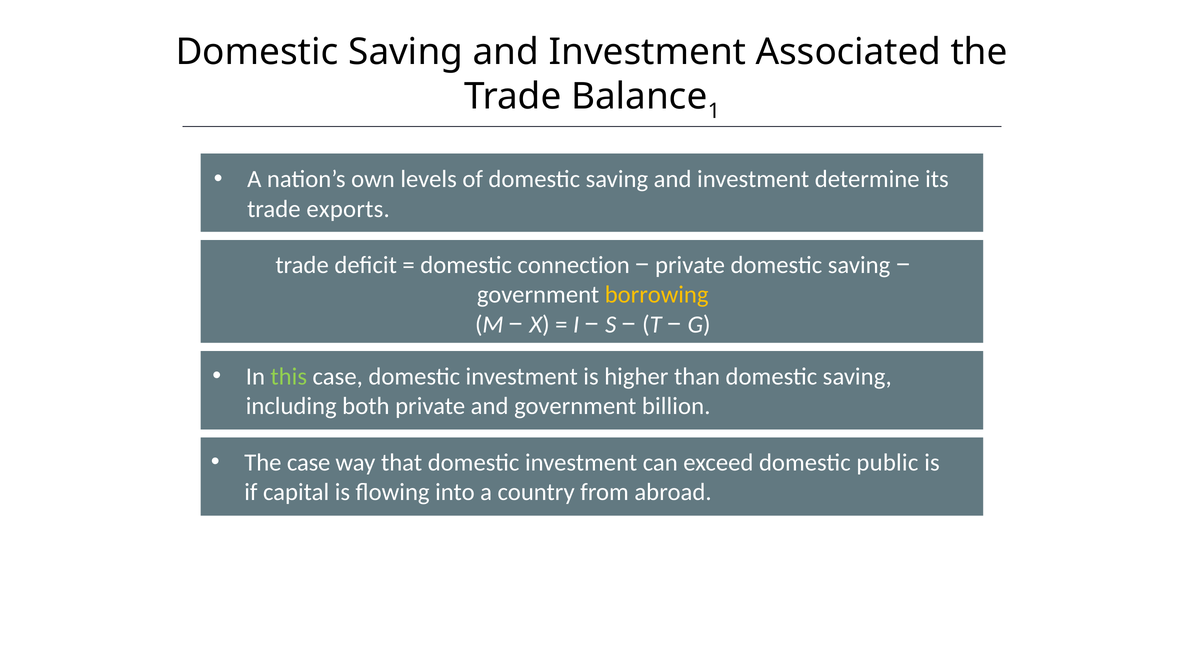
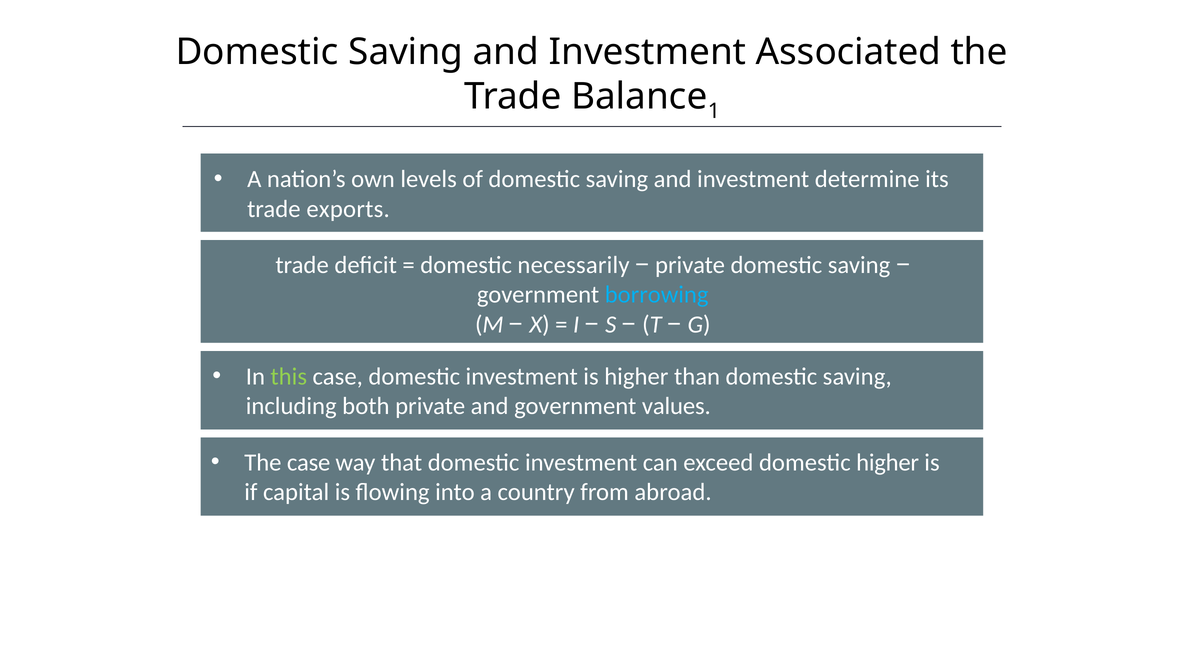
connection: connection -> necessarily
borrowing colour: yellow -> light blue
billion: billion -> values
domestic public: public -> higher
